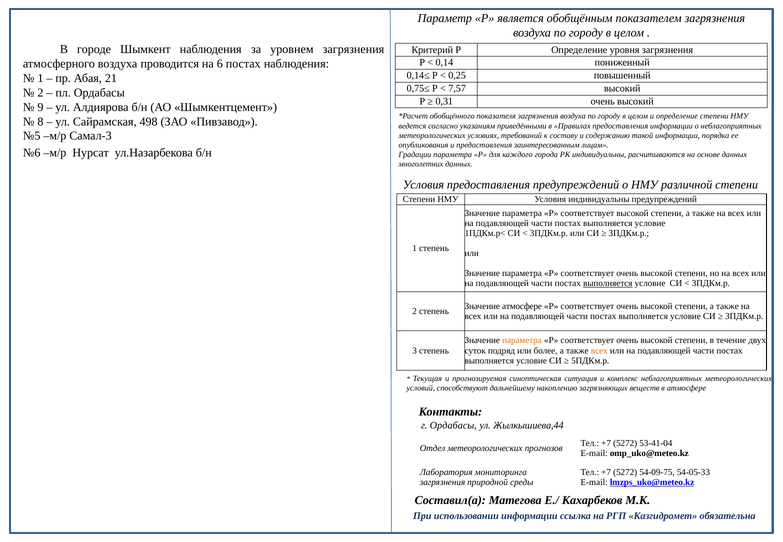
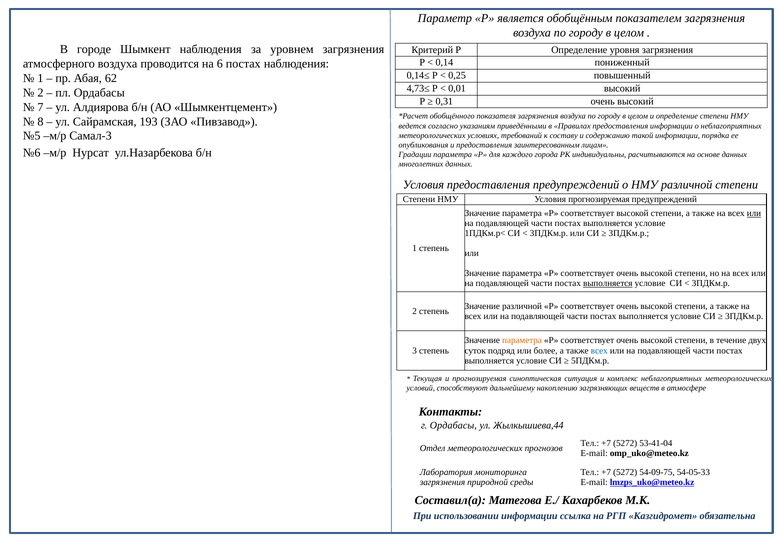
21: 21 -> 62
0,75≤: 0,75≤ -> 4,73≤
7,57: 7,57 -> 0,01
9: 9 -> 7
498: 498 -> 193
Условия индивидуальны: индивидуальны -> прогнозируемая
или at (754, 213) underline: none -> present
Значение атмосфере: атмосфере -> различной
всех at (599, 351) colour: orange -> blue
